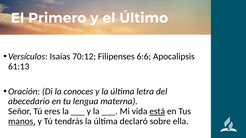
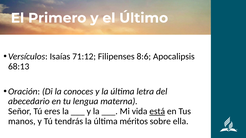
70:12: 70:12 -> 71:12
6:6: 6:6 -> 8:6
61:13: 61:13 -> 68:13
manos underline: present -> none
declaró: declaró -> méritos
